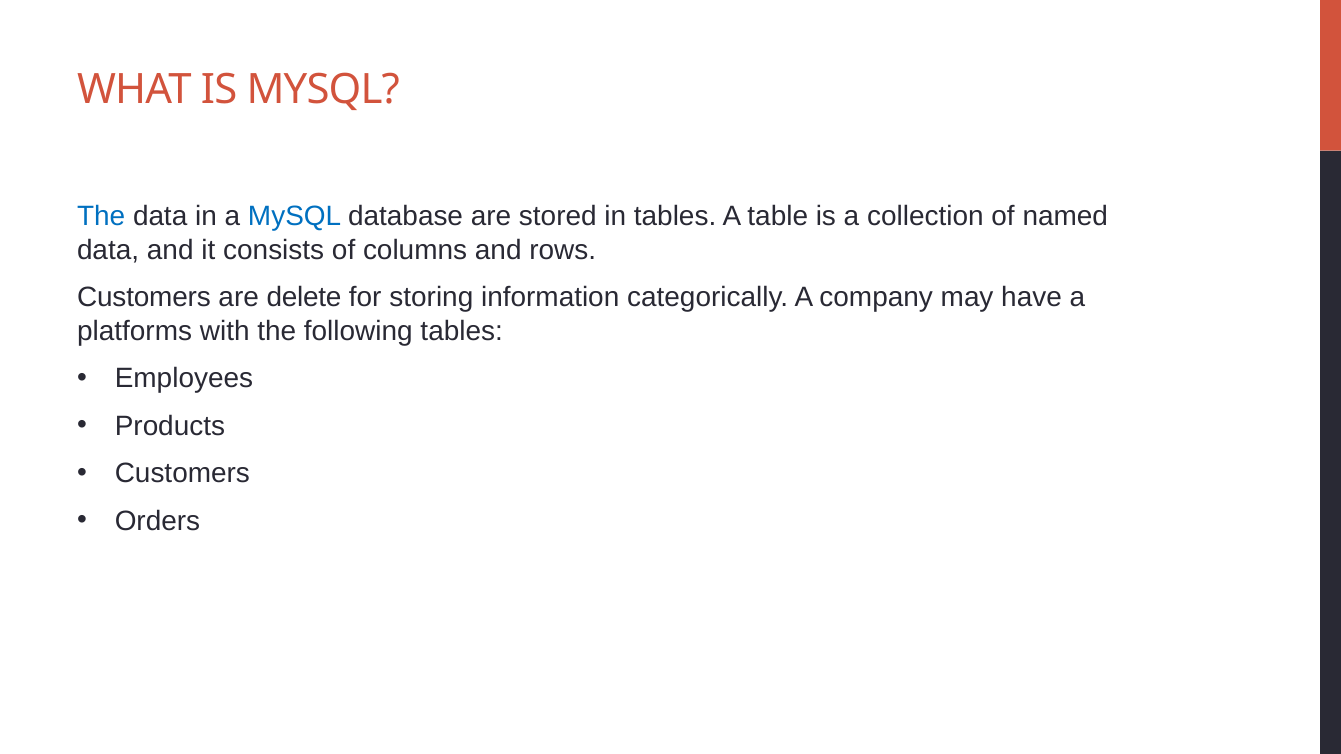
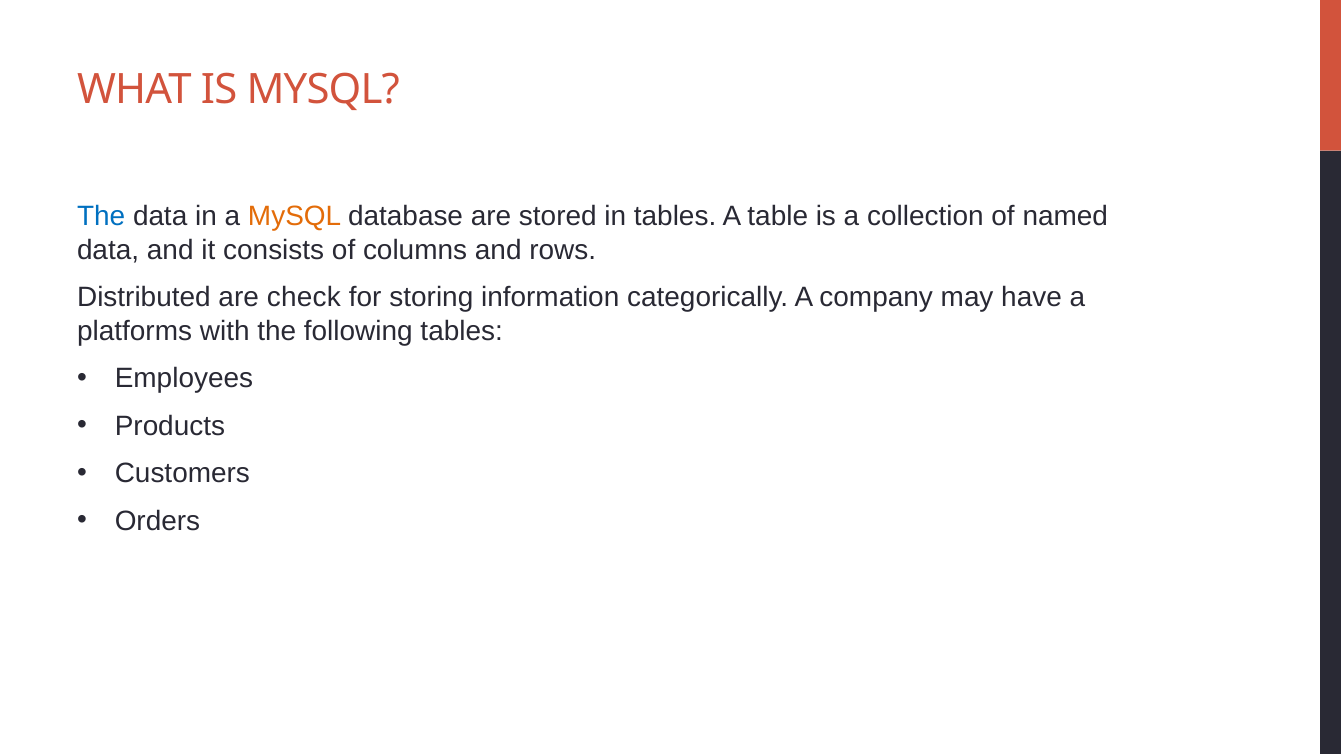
MySQL at (295, 217) colour: blue -> orange
Customers at (144, 298): Customers -> Distributed
delete: delete -> check
